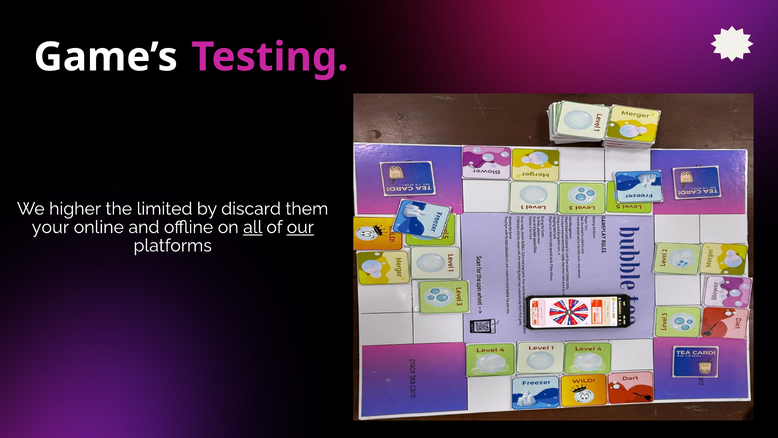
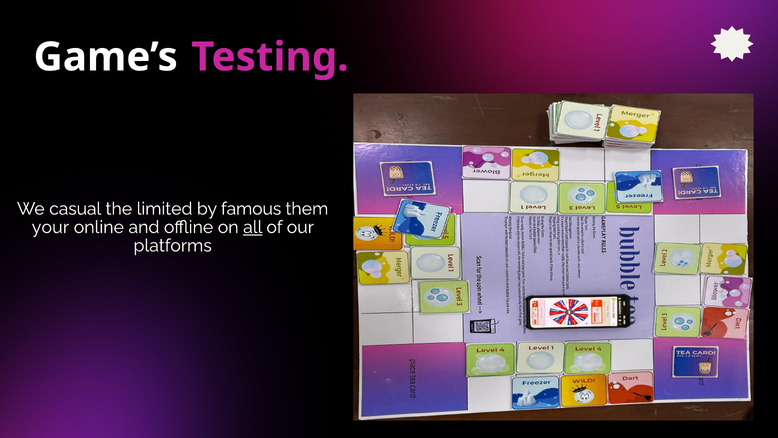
higher: higher -> casual
discard: discard -> famous
our underline: present -> none
